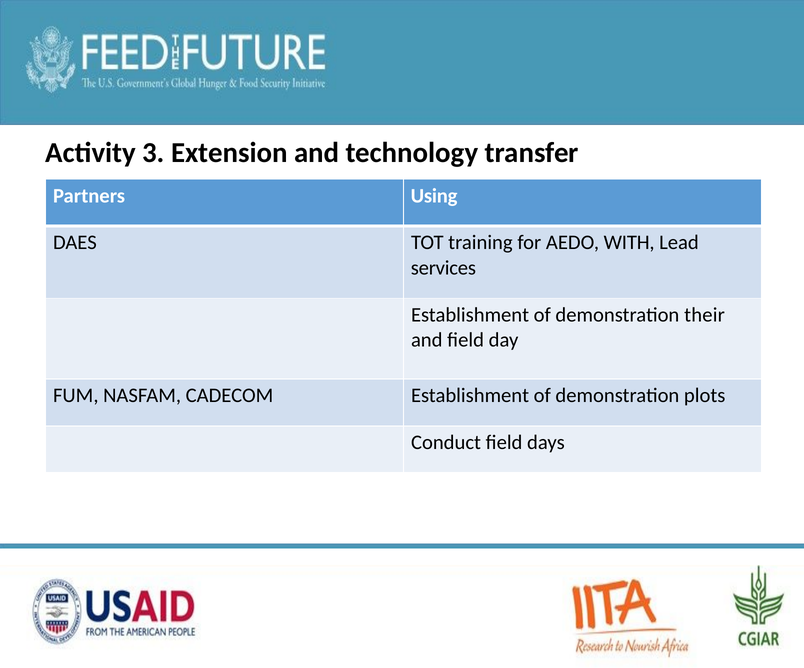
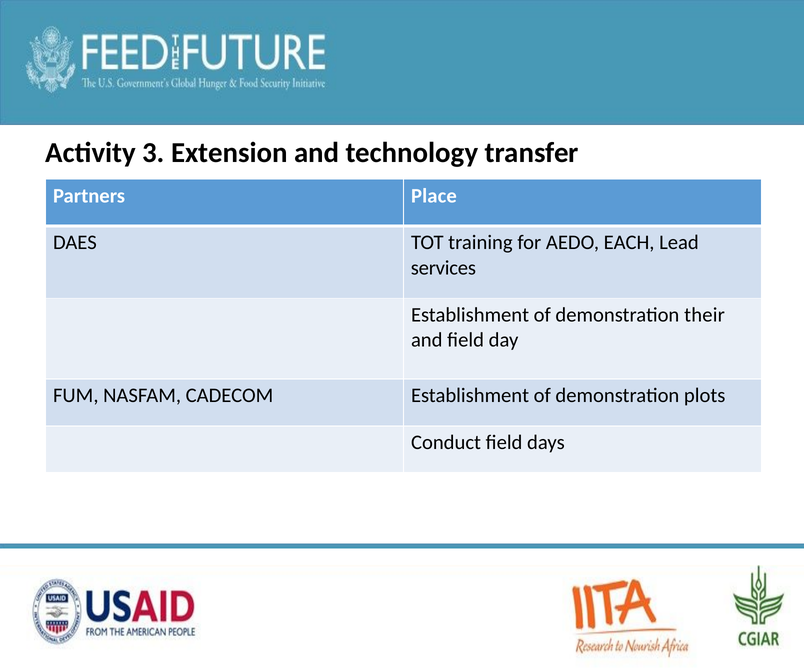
Using: Using -> Place
WITH: WITH -> EACH
